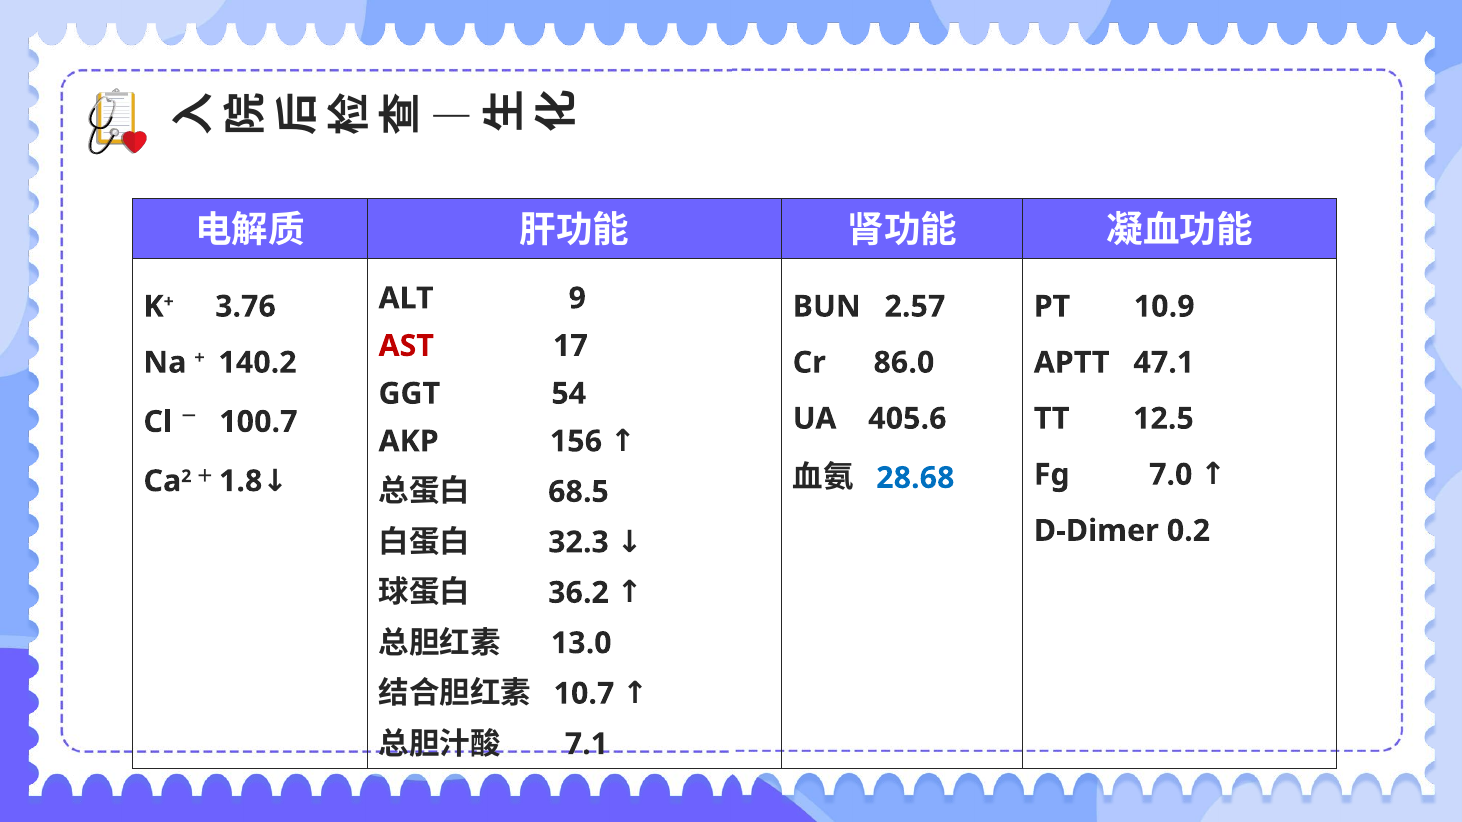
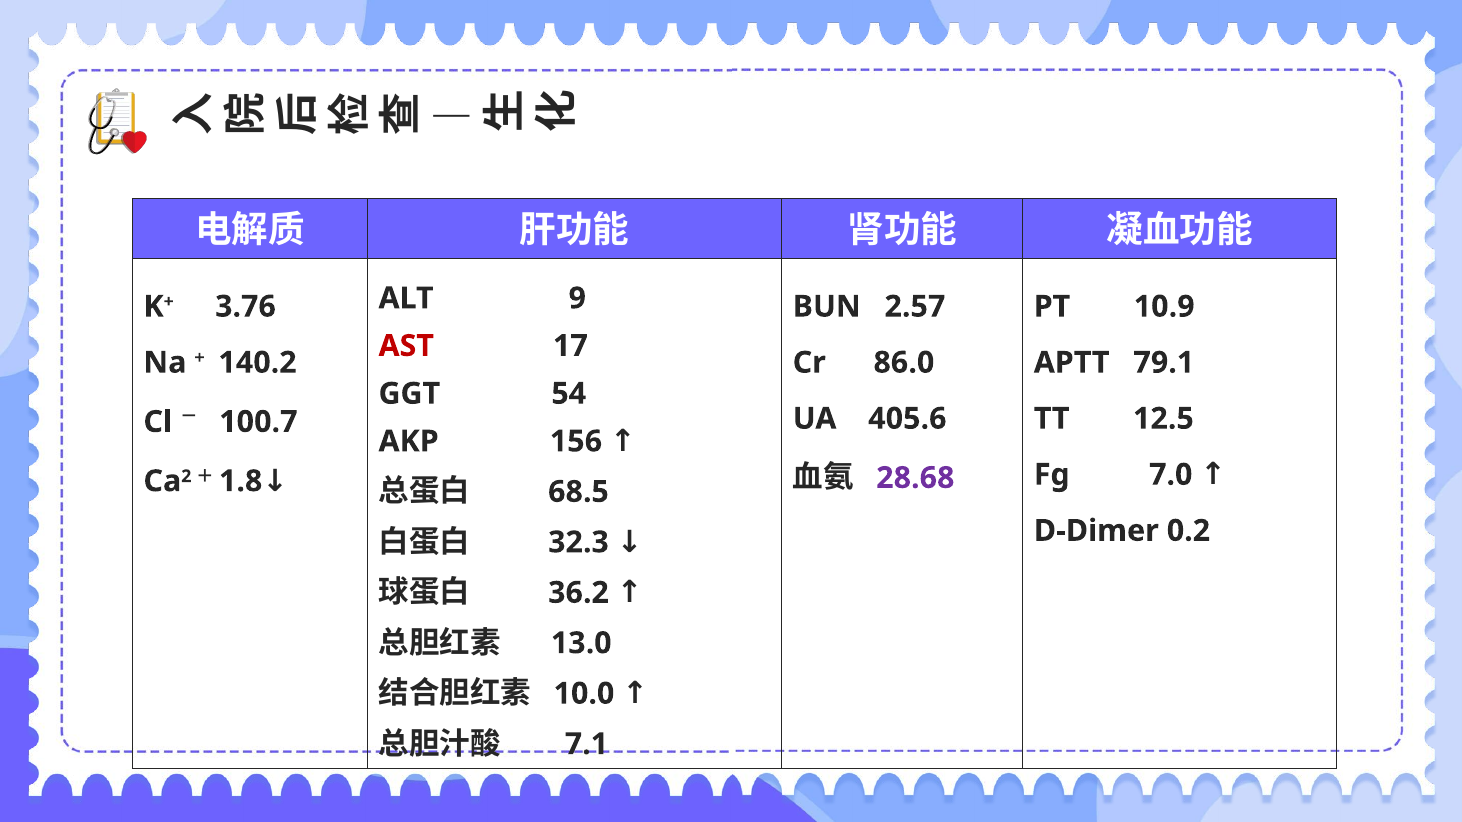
47.1: 47.1 -> 79.1
28.68 colour: blue -> purple
10.7: 10.7 -> 10.0
